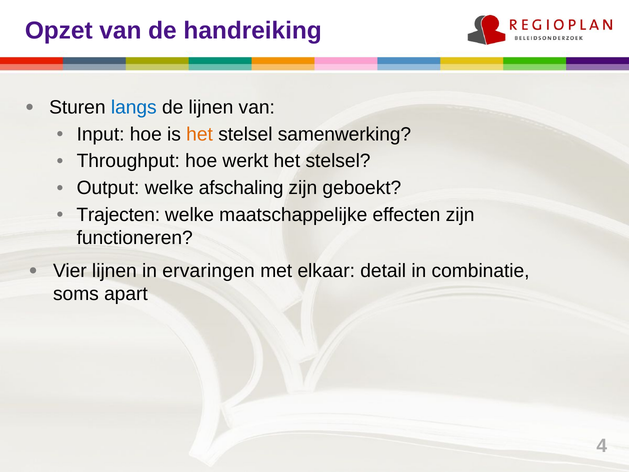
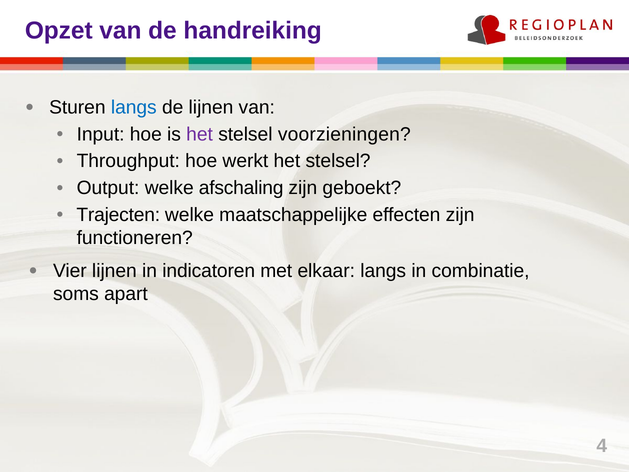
het at (200, 134) colour: orange -> purple
samenwerking: samenwerking -> voorzieningen
ervaringen: ervaringen -> indicatoren
elkaar detail: detail -> langs
